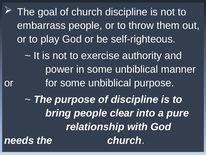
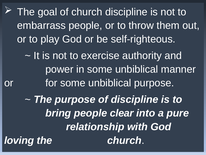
needs: needs -> loving
